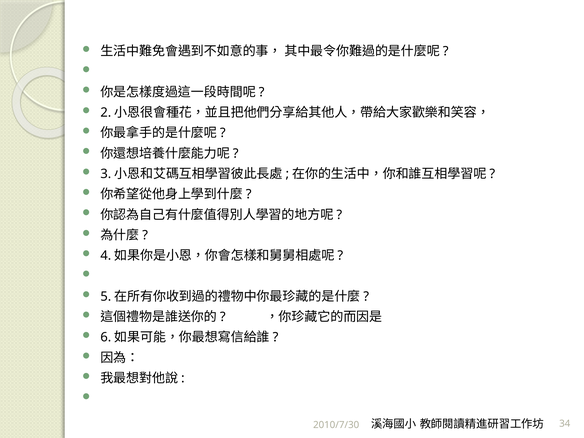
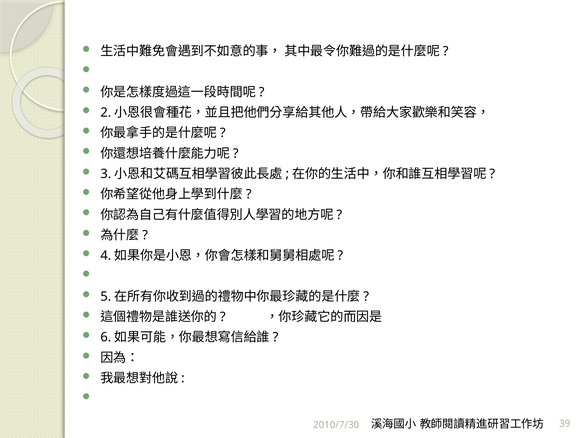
34: 34 -> 39
